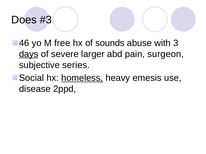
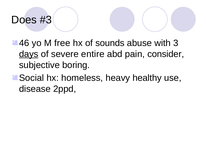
larger: larger -> entire
surgeon: surgeon -> consider
series: series -> boring
homeless underline: present -> none
emesis: emesis -> healthy
